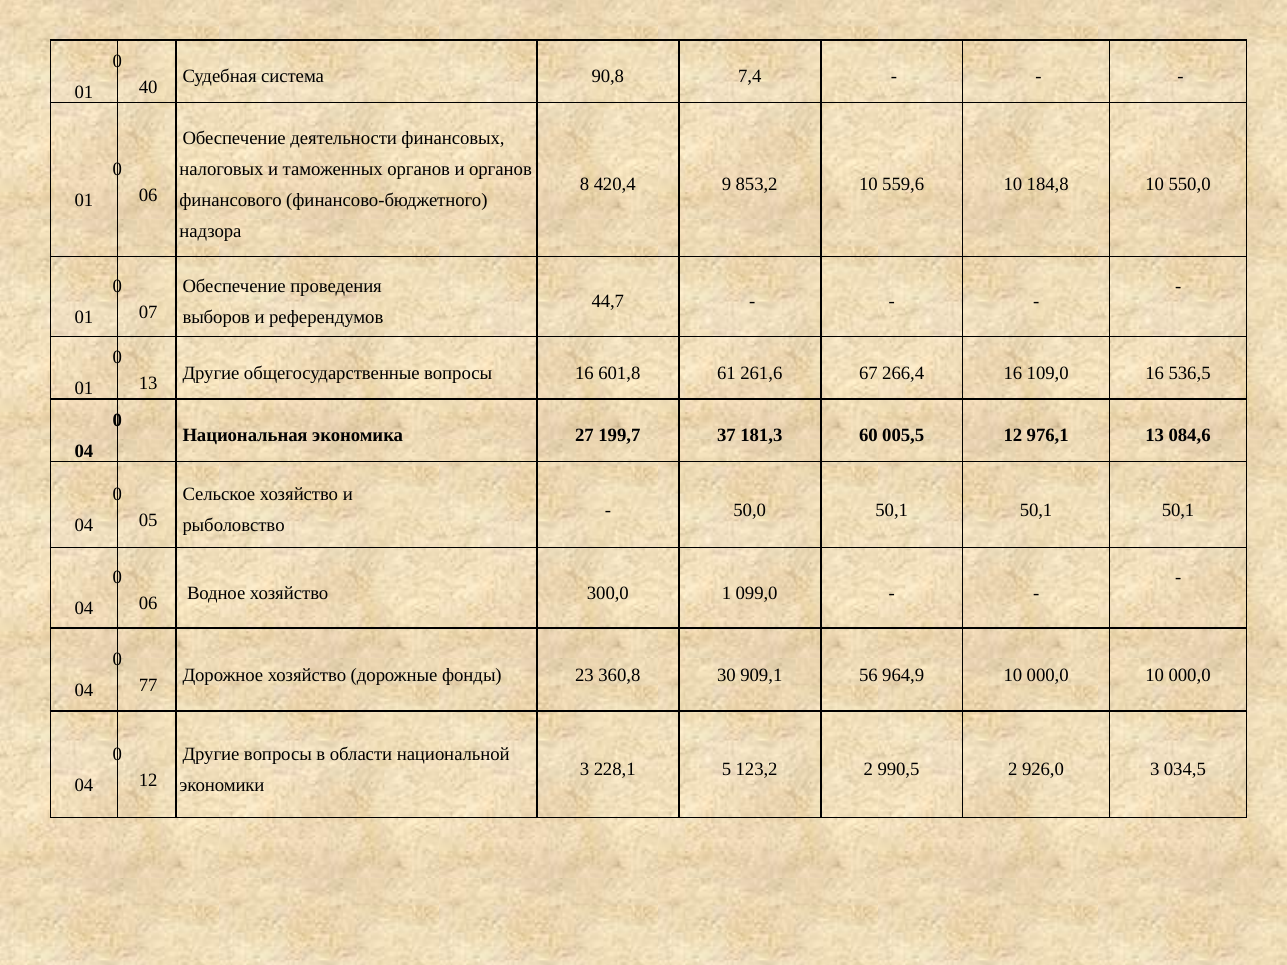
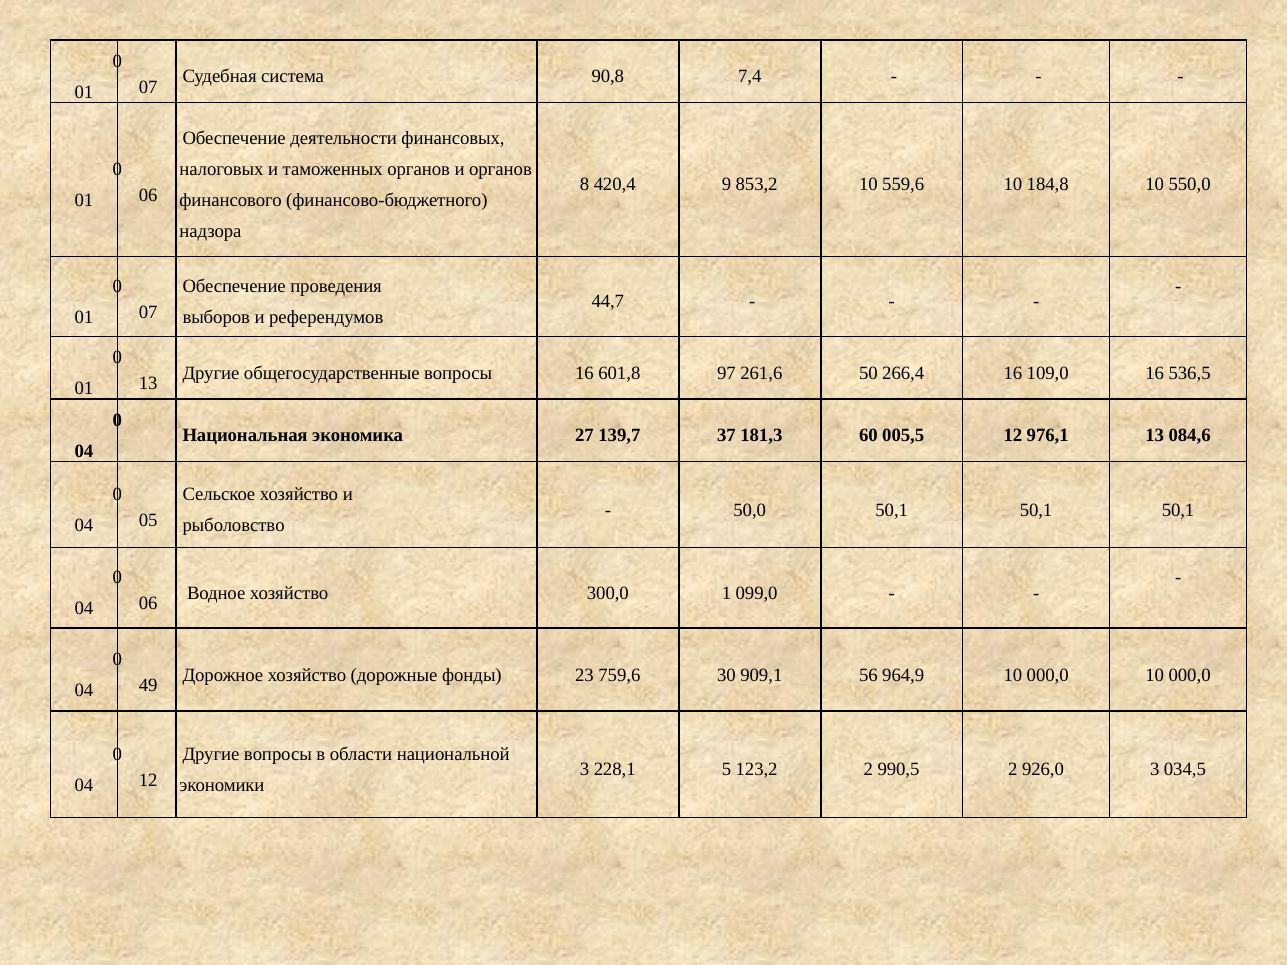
40 at (148, 87): 40 -> 07
61: 61 -> 97
67: 67 -> 50
199,7: 199,7 -> 139,7
360,8: 360,8 -> 759,6
77: 77 -> 49
